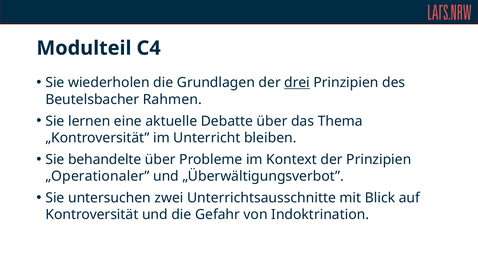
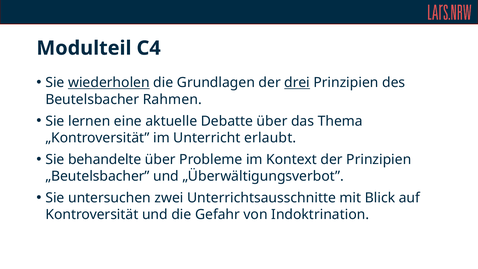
wiederholen underline: none -> present
bleiben: bleiben -> erlaubt
„Operationaler: „Operationaler -> „Beutelsbacher
